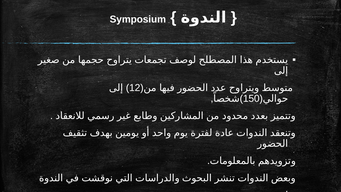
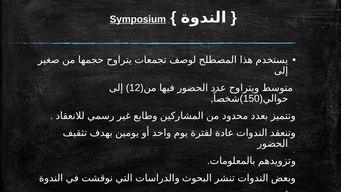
Symposium underline: none -> present
